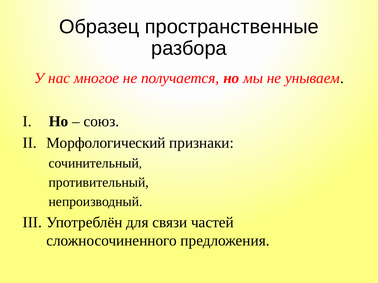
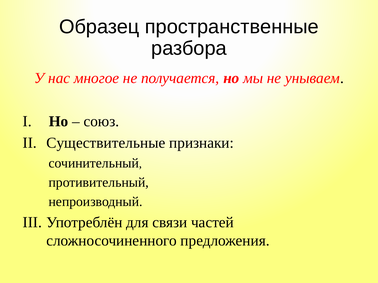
Морфологический: Морфологический -> Существительные
